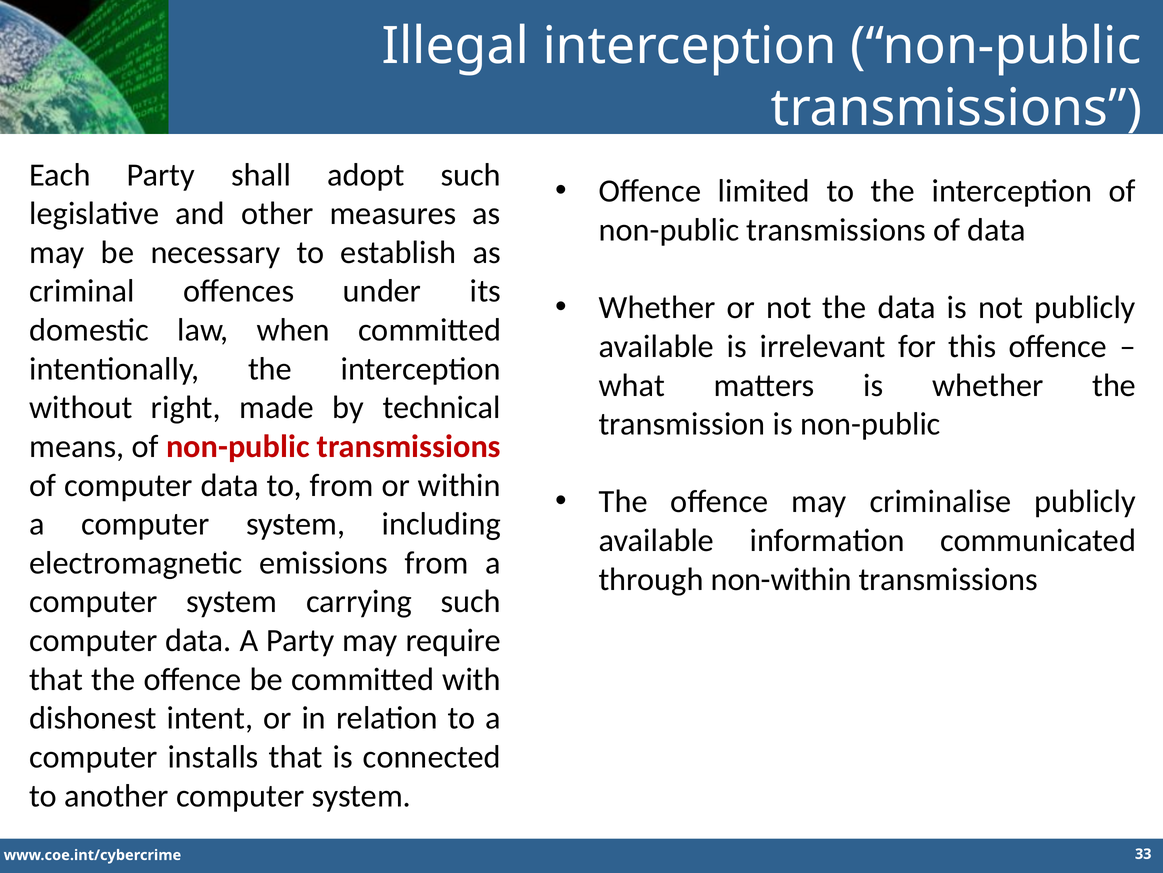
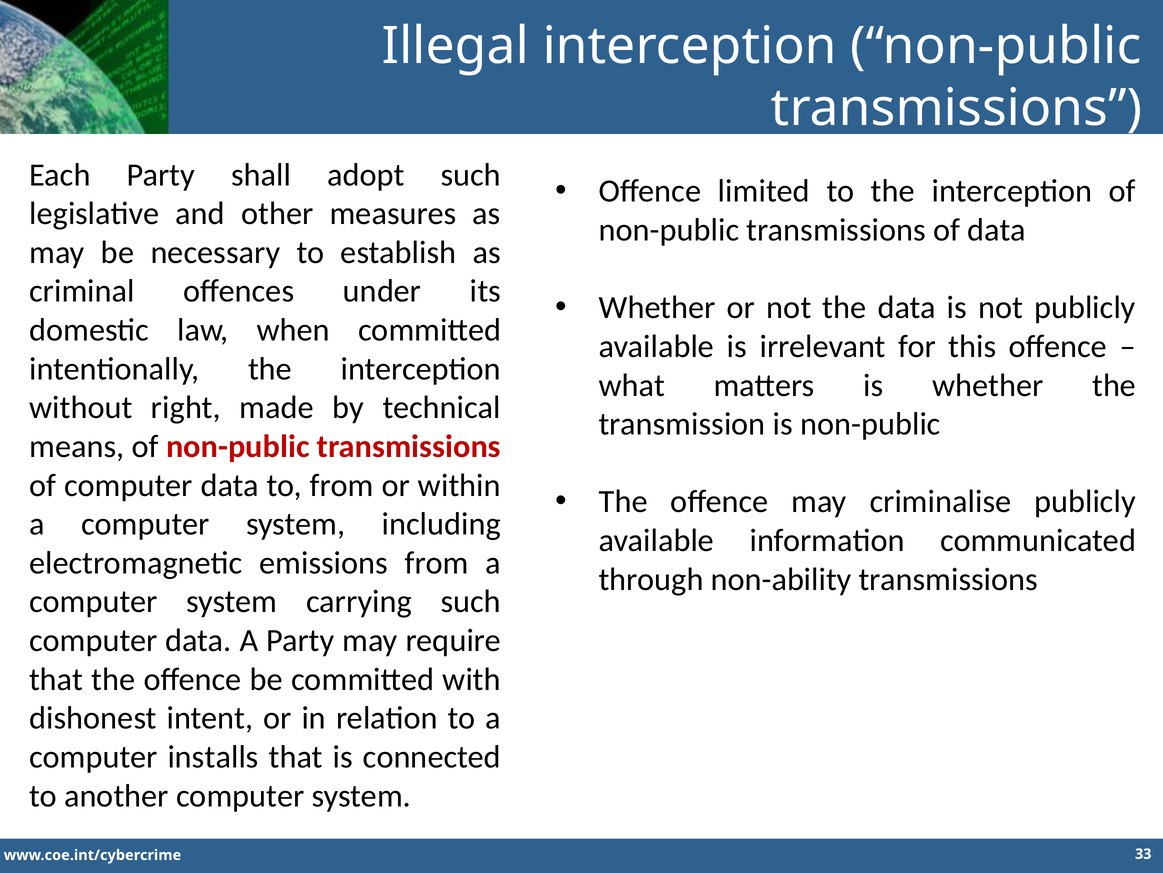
non-within: non-within -> non-ability
